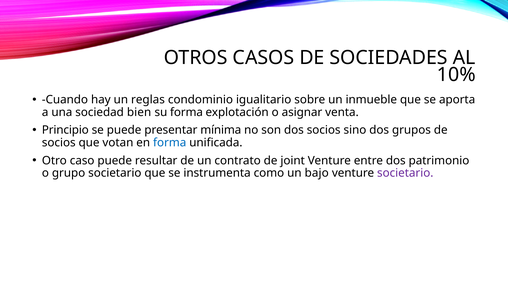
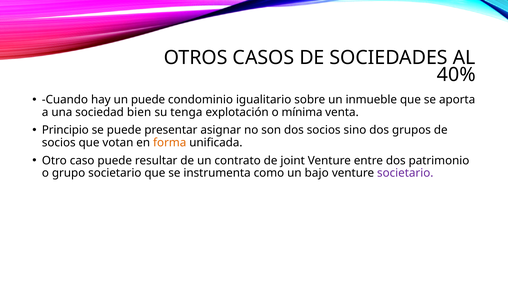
10%: 10% -> 40%
un reglas: reglas -> puede
su forma: forma -> tenga
asignar: asignar -> mínima
mínima: mínima -> asignar
forma at (170, 143) colour: blue -> orange
